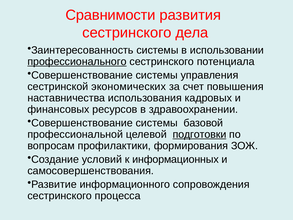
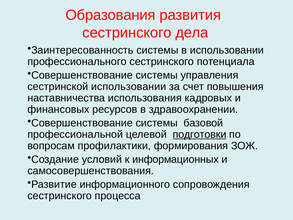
Сравнимости: Сравнимости -> Образования
профессионального underline: present -> none
сестринской экономических: экономических -> использовании
